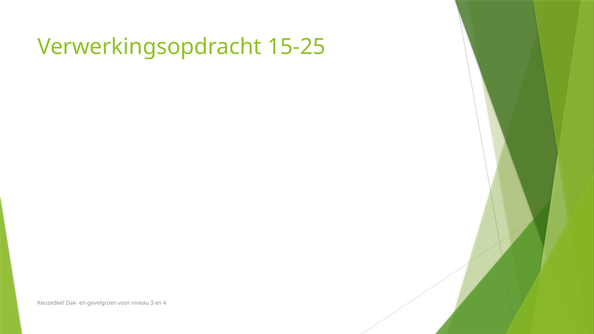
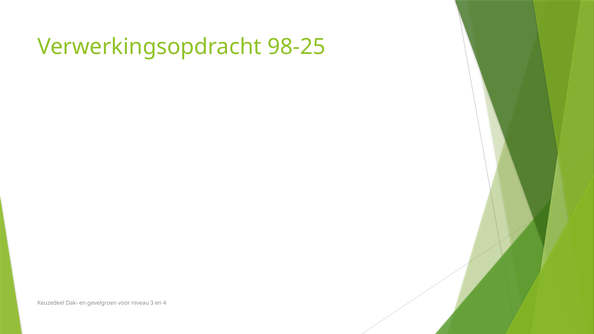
15-25: 15-25 -> 98-25
